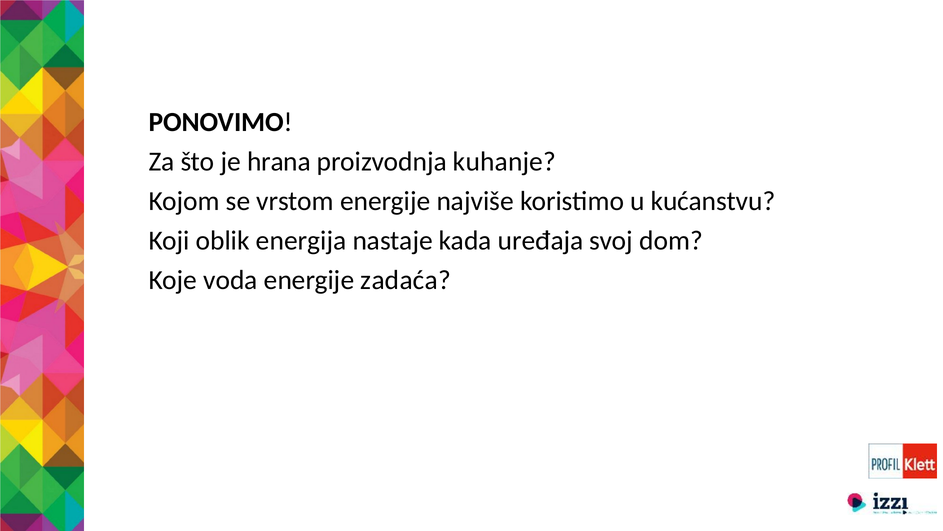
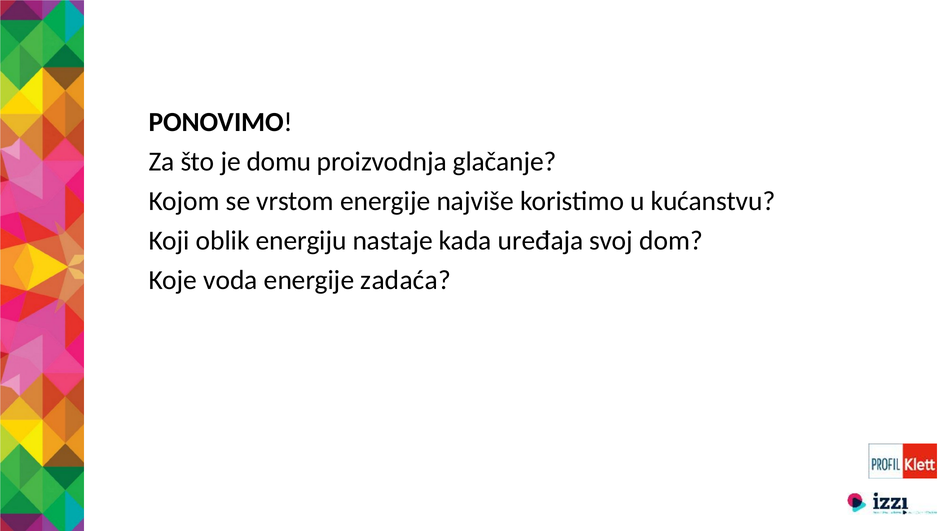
hrana: hrana -> domu
kuhanje: kuhanje -> glačanje
energija: energija -> energiju
